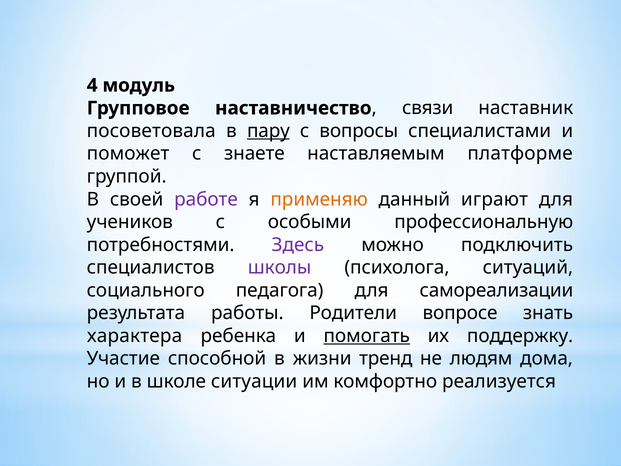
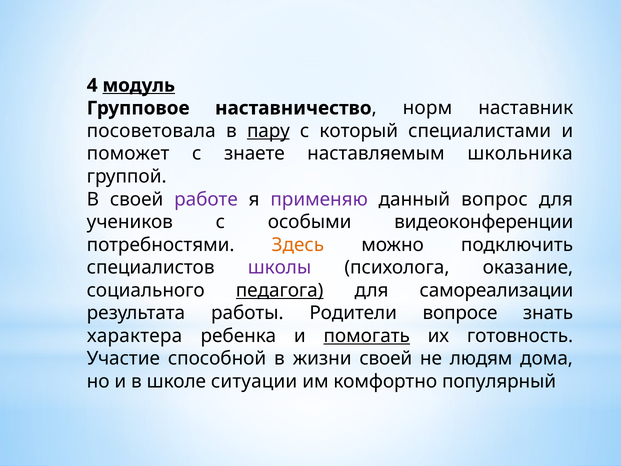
модуль underline: none -> present
связи: связи -> норм
вопросы: вопросы -> который
платформе: платформе -> школьника
применяю colour: orange -> purple
играют: играют -> вопрос
профессиональную: профессиональную -> видеоконференции
Здесь colour: purple -> orange
ситуаций: ситуаций -> оказание
педагога underline: none -> present
поддержку: поддержку -> готовность
жизни тренд: тренд -> своей
реализуется: реализуется -> популярный
